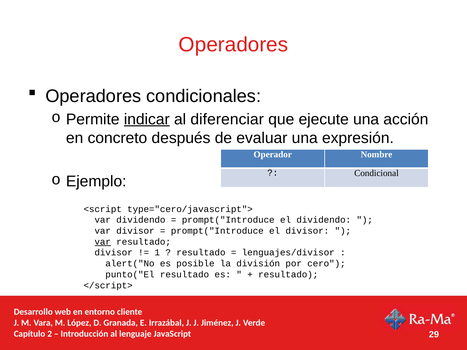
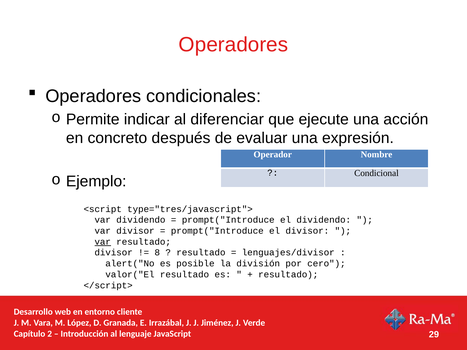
indicar underline: present -> none
type="cero/javascript">: type="cero/javascript"> -> type="tres/javascript">
1: 1 -> 8
punto("El: punto("El -> valor("El
